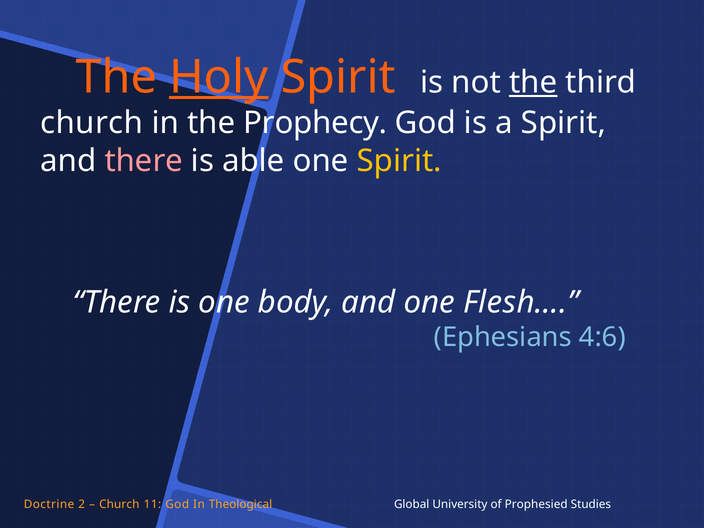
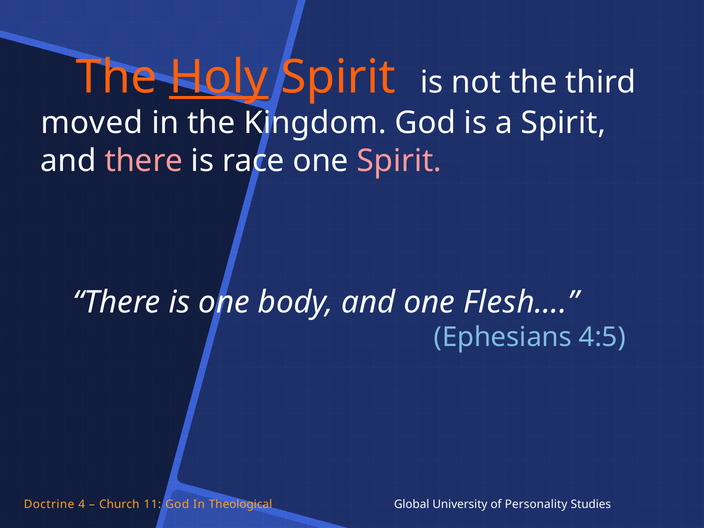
the at (533, 82) underline: present -> none
church at (92, 123): church -> moved
Prophecy: Prophecy -> Kingdom
able: able -> race
Spirit at (399, 161) colour: yellow -> pink
4:6: 4:6 -> 4:5
2: 2 -> 4
Prophesied: Prophesied -> Personality
